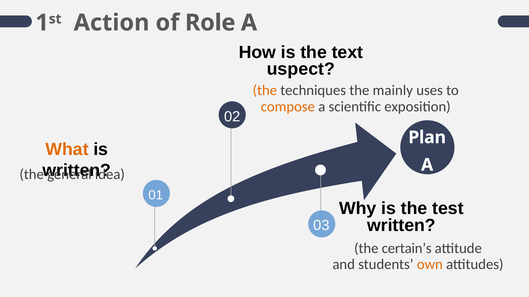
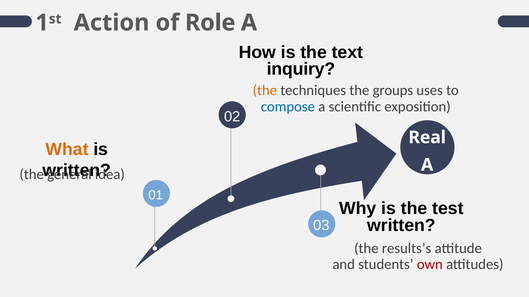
uspect: uspect -> inquiry
mainly: mainly -> groups
compose colour: orange -> blue
Plan: Plan -> Real
certain’s: certain’s -> results’s
own colour: orange -> red
